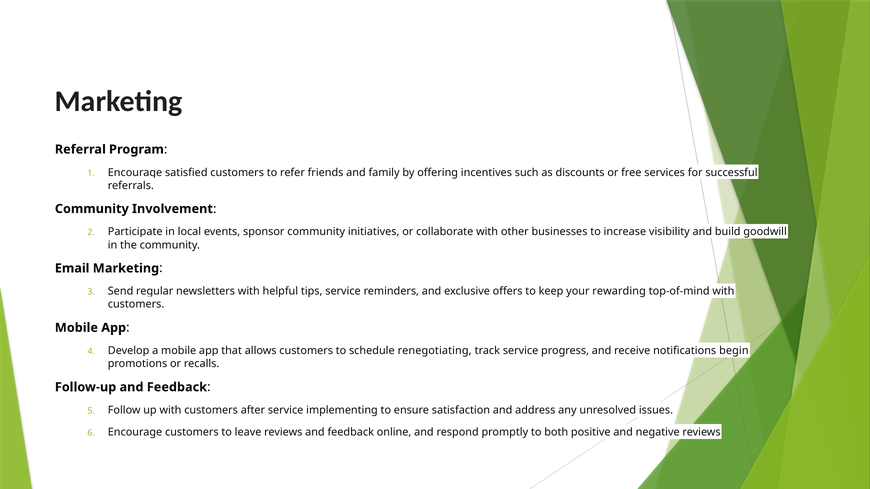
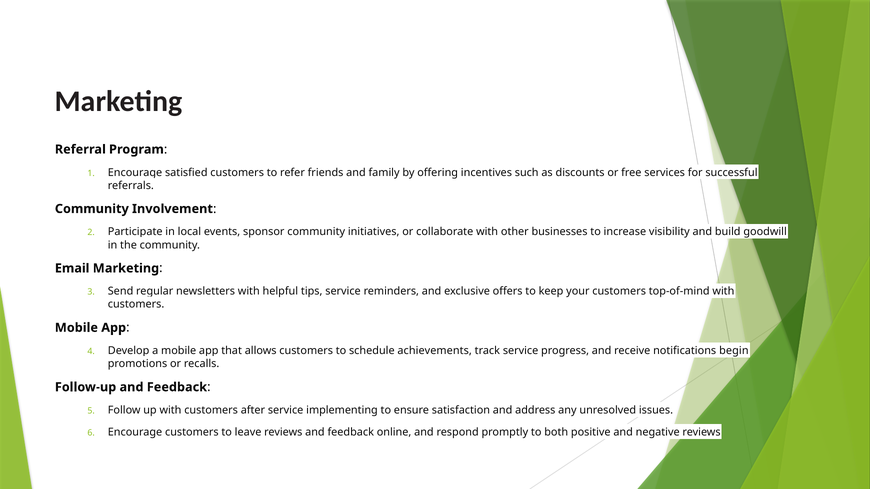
your rewarding: rewarding -> customers
renegotiating: renegotiating -> achievements
